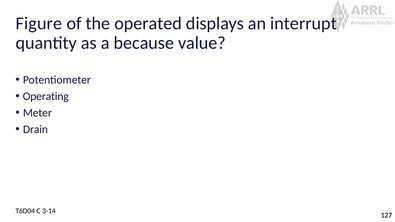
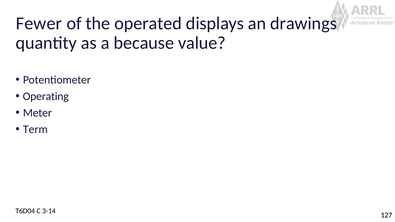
Figure: Figure -> Fewer
interrupt: interrupt -> drawings
Drain: Drain -> Term
